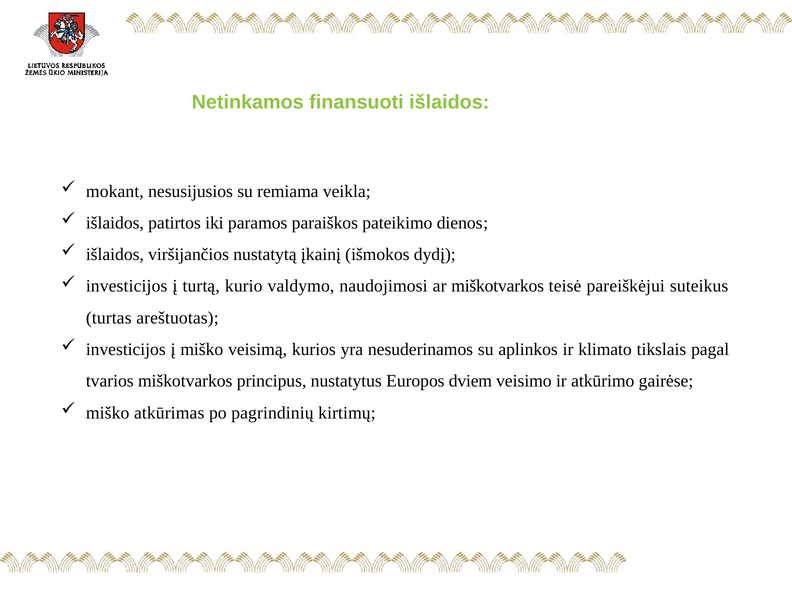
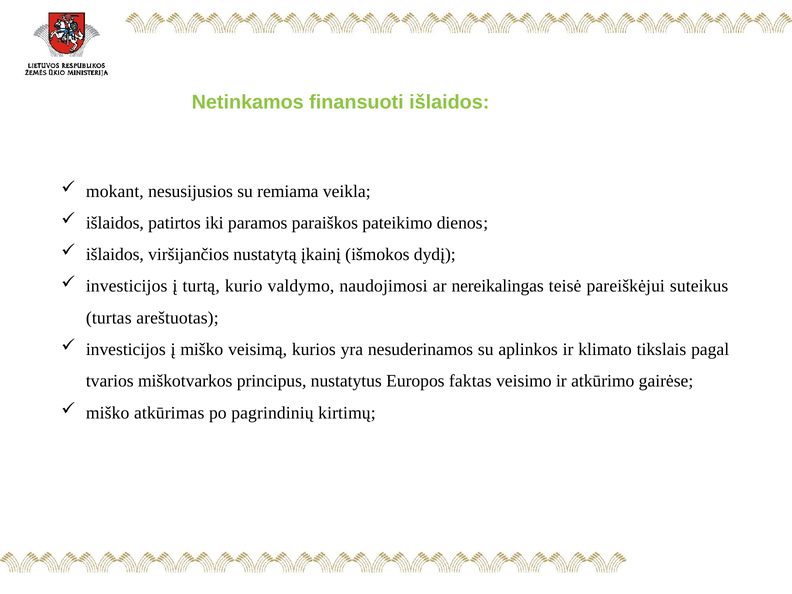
ar miškotvarkos: miškotvarkos -> nereikalingas
dviem: dviem -> faktas
